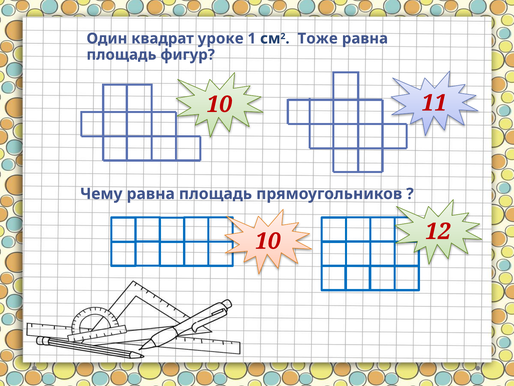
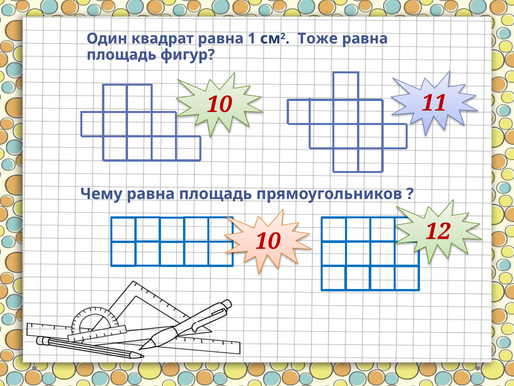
квадрат уроке: уроке -> равна
